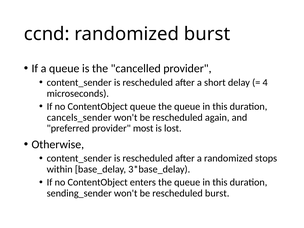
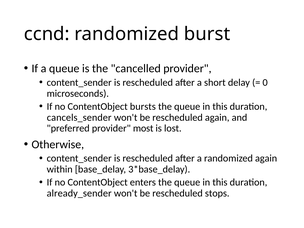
4: 4 -> 0
ContentObject queue: queue -> bursts
randomized stops: stops -> again
sending_sender: sending_sender -> already_sender
rescheduled burst: burst -> stops
